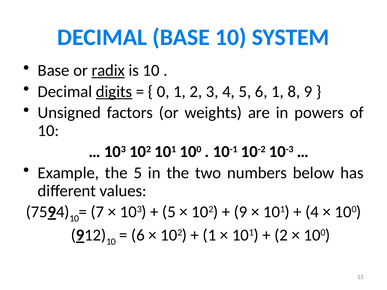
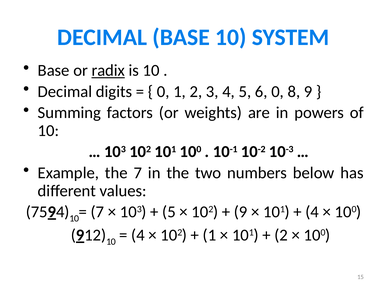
digits underline: present -> none
6 1: 1 -> 0
Unsigned: Unsigned -> Summing
the 5: 5 -> 7
6 at (138, 235): 6 -> 4
